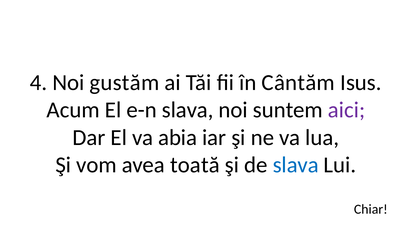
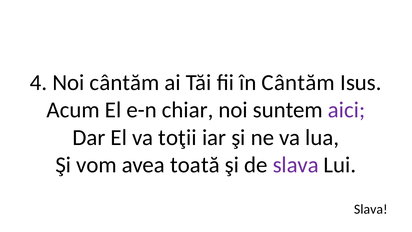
Noi gustăm: gustăm -> cântăm
e-n slava: slava -> chiar
abia: abia -> toţii
slava at (296, 165) colour: blue -> purple
Chiar at (371, 209): Chiar -> Slava
